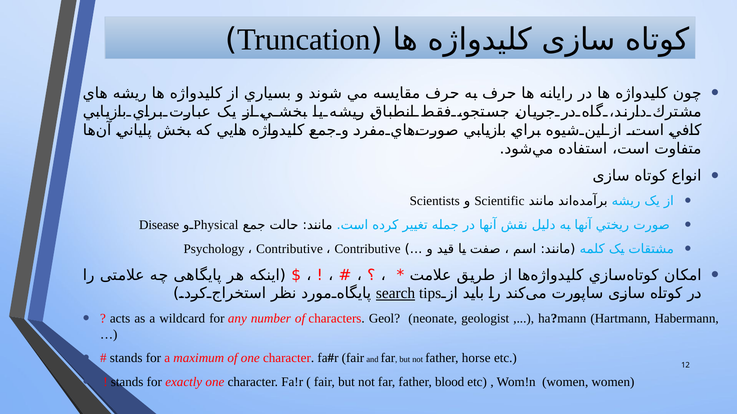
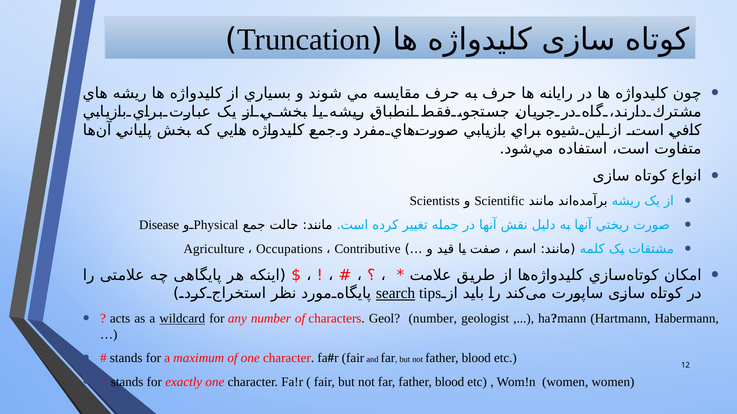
Psychology: Psychology -> Agriculture
Contributive at (289, 249): Contributive -> Occupations
wildcard underline: none -> present
Geol neonate: neonate -> number
not father horse: horse -> blood
